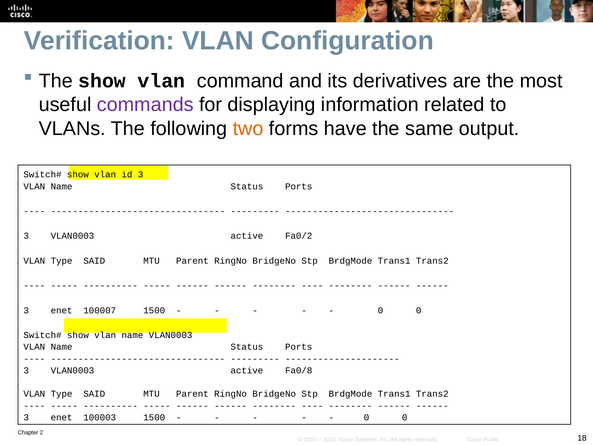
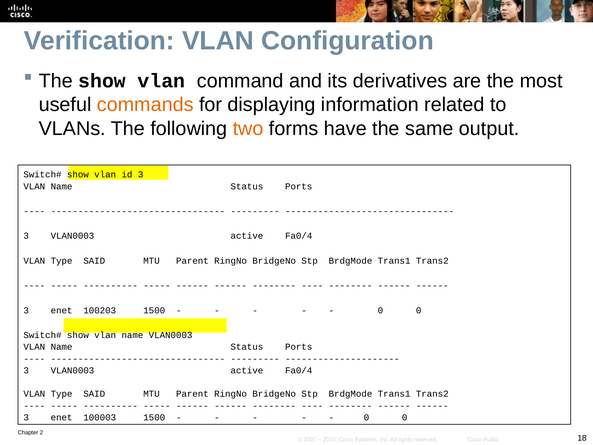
commands colour: purple -> orange
Fa0/2 at (299, 236): Fa0/2 -> Fa0/4
100007: 100007 -> 100203
Fa0/8 at (299, 370): Fa0/8 -> Fa0/4
